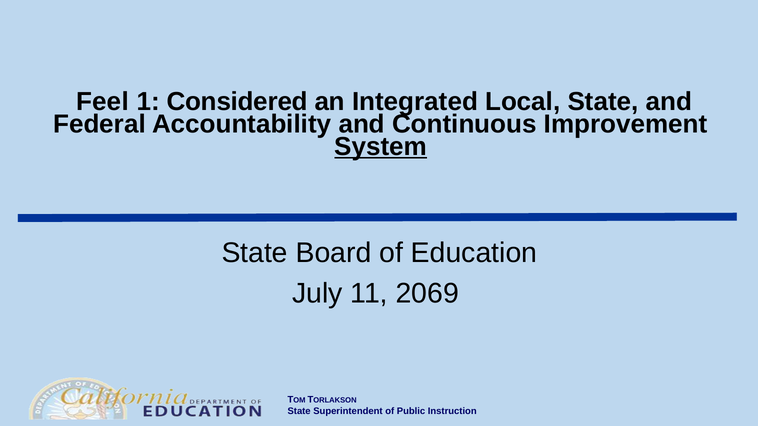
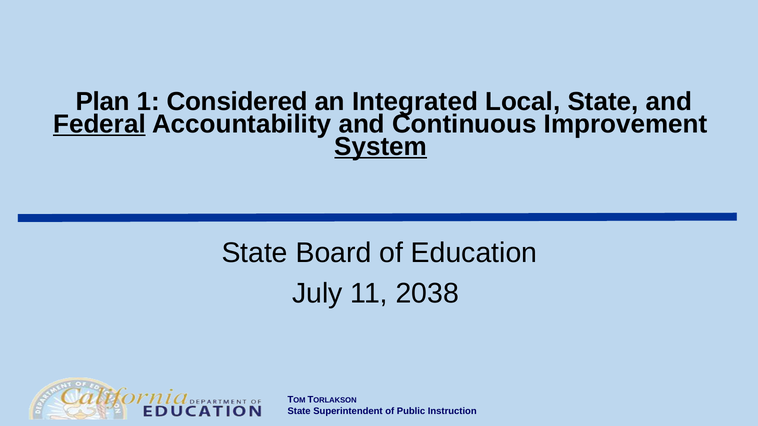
Feel: Feel -> Plan
Federal underline: none -> present
2069: 2069 -> 2038
